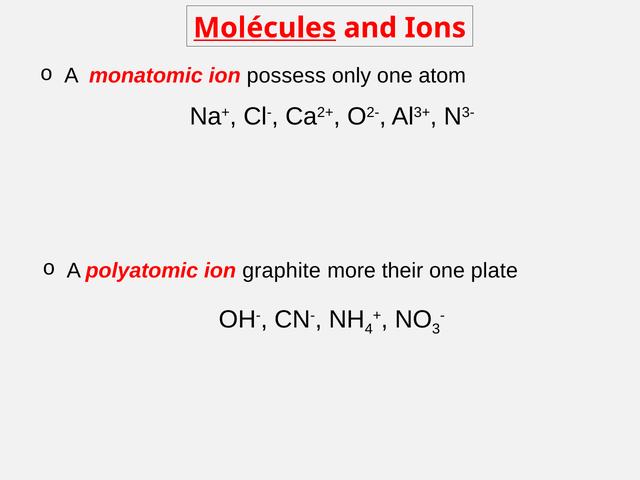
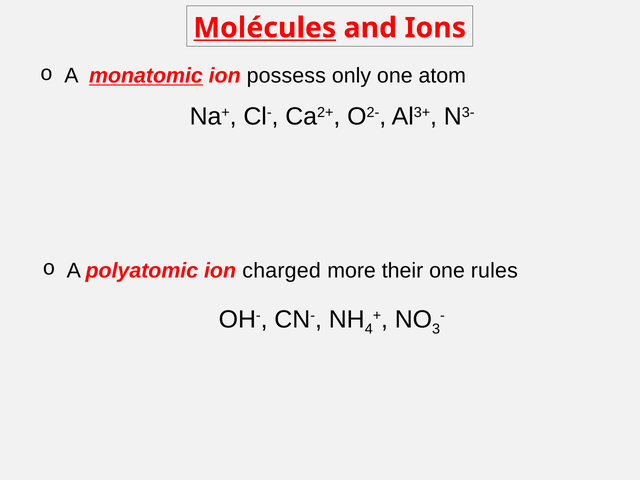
monatomic underline: none -> present
graphite: graphite -> charged
plate: plate -> rules
